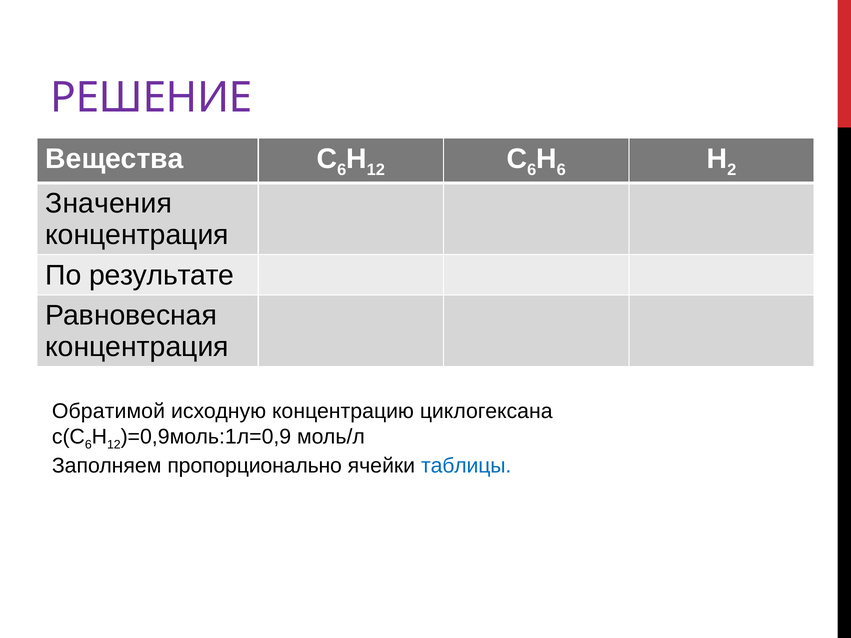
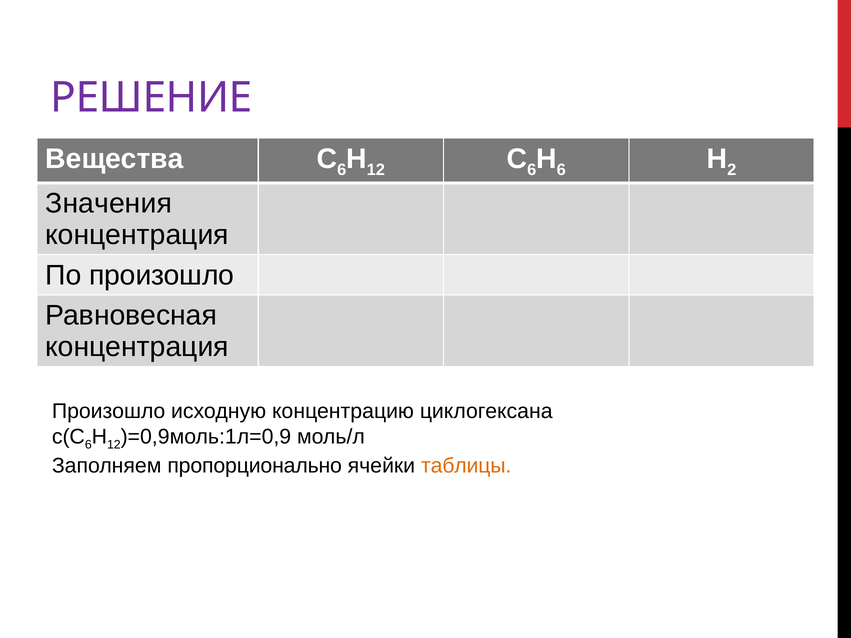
По результате: результате -> произошло
Обратимой at (108, 411): Обратимой -> Произошло
таблицы colour: blue -> orange
